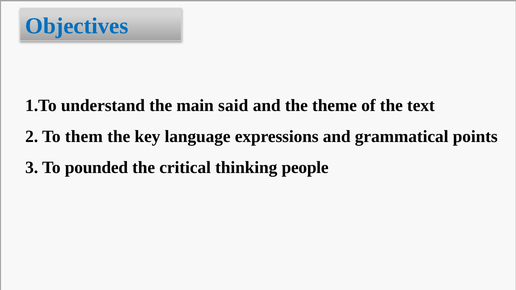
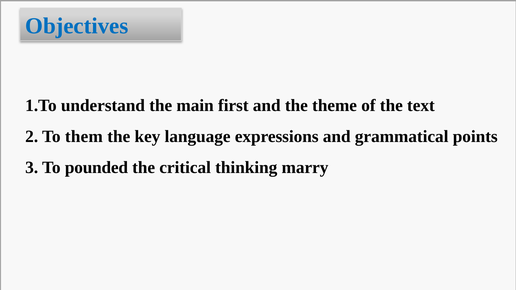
said: said -> first
people: people -> marry
